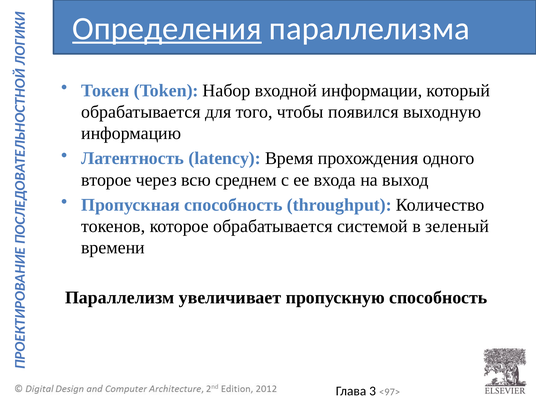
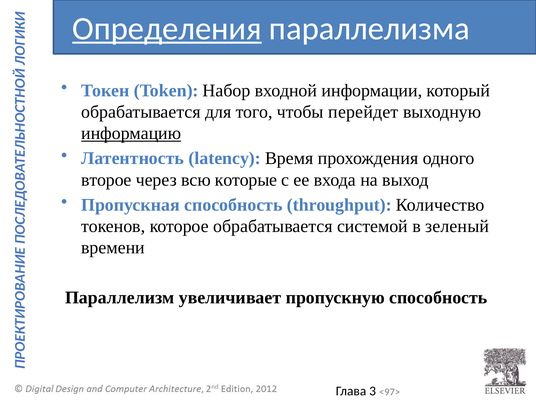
появился: появился -> перейдет
информацию underline: none -> present
среднем: среднем -> которые
